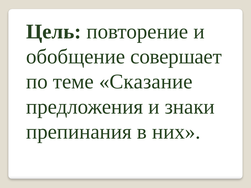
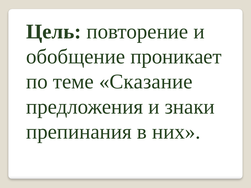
совершает: совершает -> проникает
